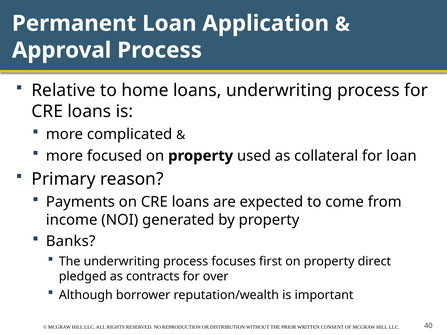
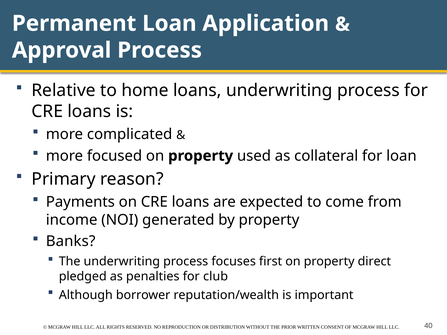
contracts: contracts -> penalties
over: over -> club
